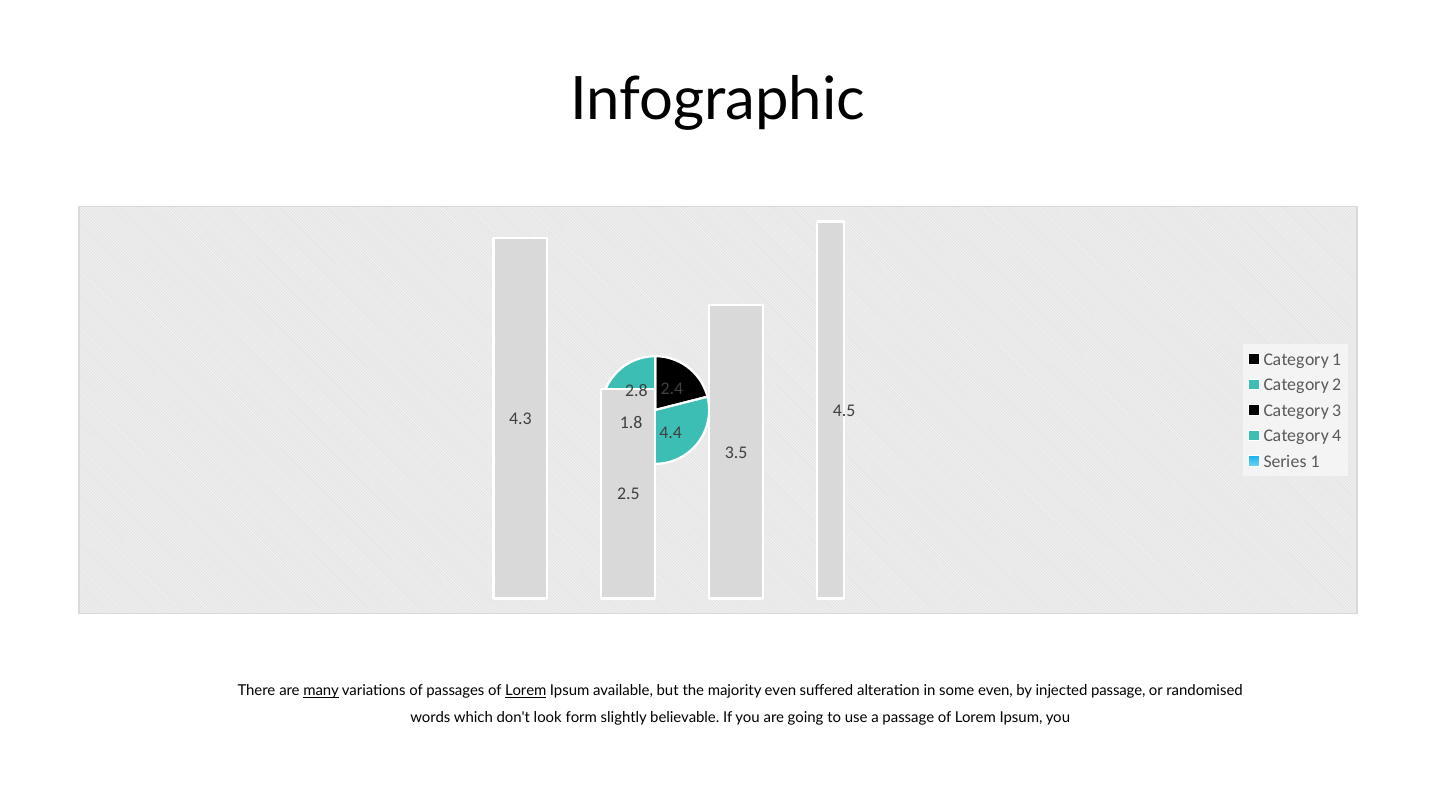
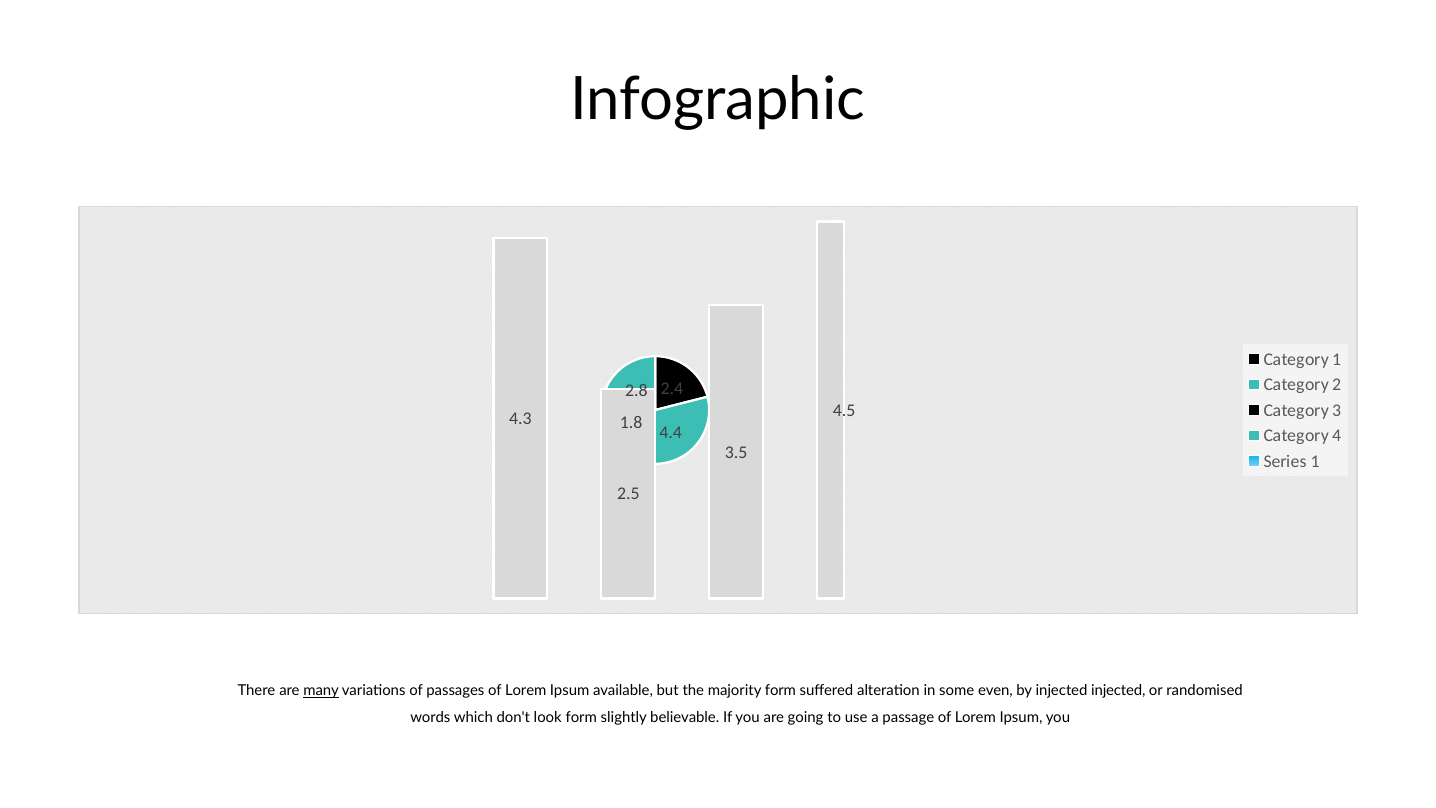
Lorem at (526, 691) underline: present -> none
majority even: even -> form
injected passage: passage -> injected
